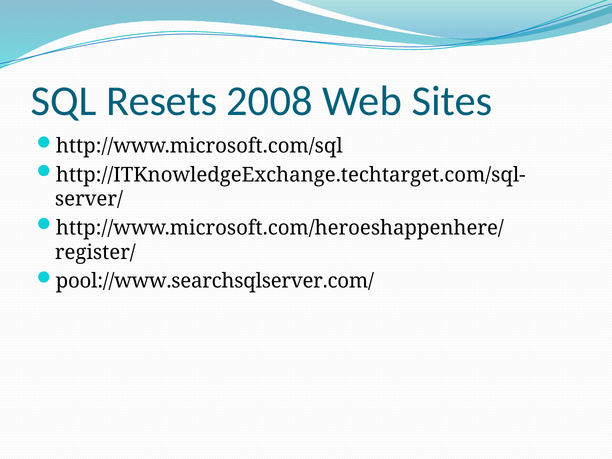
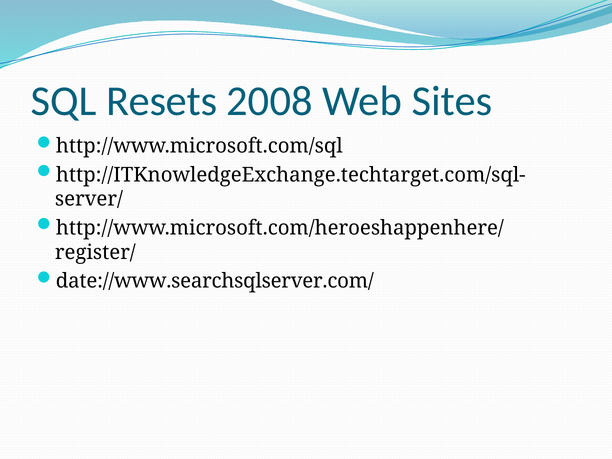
pool://www.searchsqlserver.com/: pool://www.searchsqlserver.com/ -> date://www.searchsqlserver.com/
